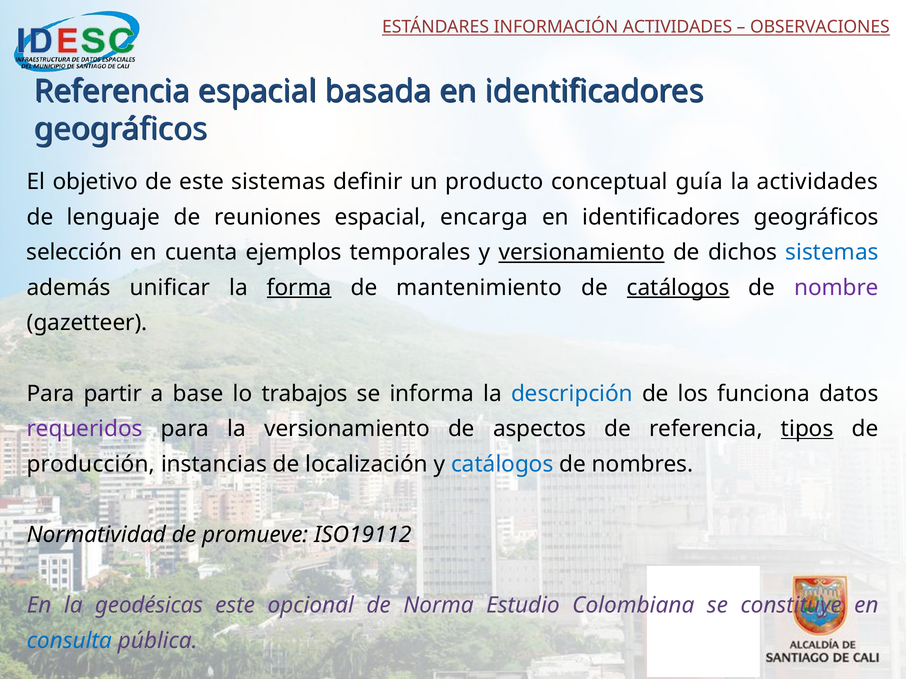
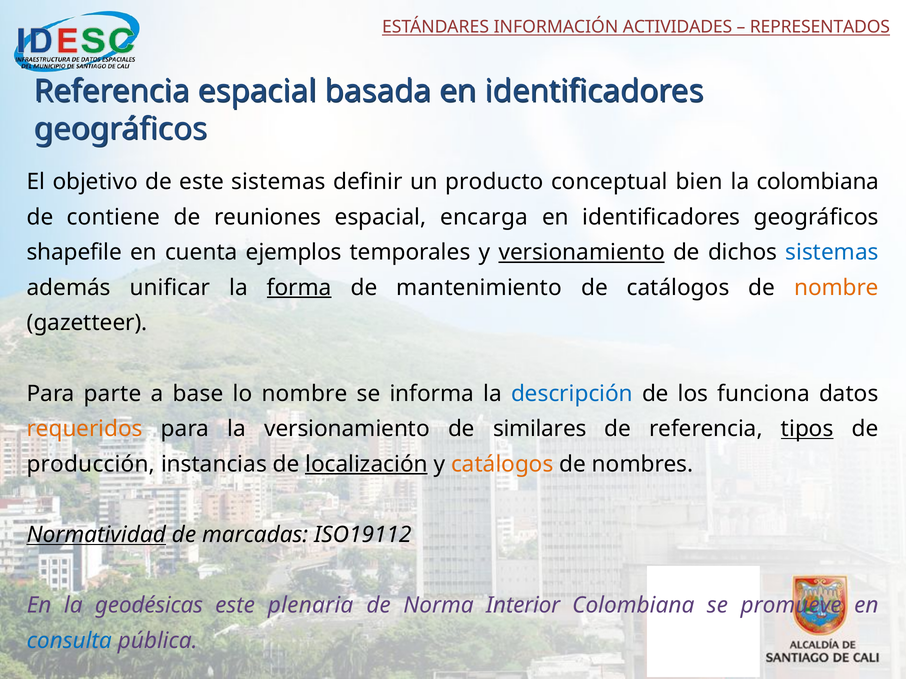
OBSERVACIONES: OBSERVACIONES -> REPRESENTADOS
guía: guía -> bien
la actividades: actividades -> colombiana
lenguaje: lenguaje -> contiene
selección: selección -> shapefile
catálogos at (678, 288) underline: present -> none
nombre at (836, 288) colour: purple -> orange
partir: partir -> parte
lo trabajos: trabajos -> nombre
requeridos colour: purple -> orange
aspectos: aspectos -> similares
localización underline: none -> present
catálogos at (502, 464) colour: blue -> orange
Normatividad underline: none -> present
promueve: promueve -> marcadas
opcional: opcional -> plenaria
Estudio: Estudio -> Interior
constituye: constituye -> promueve
